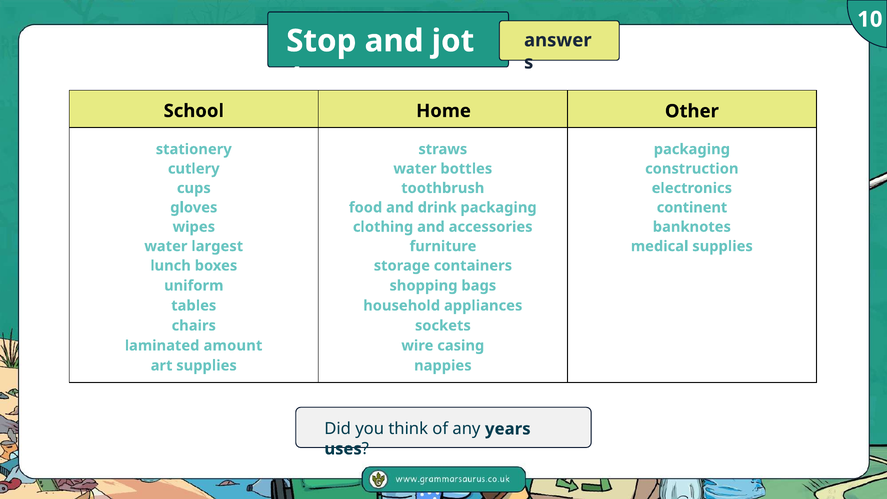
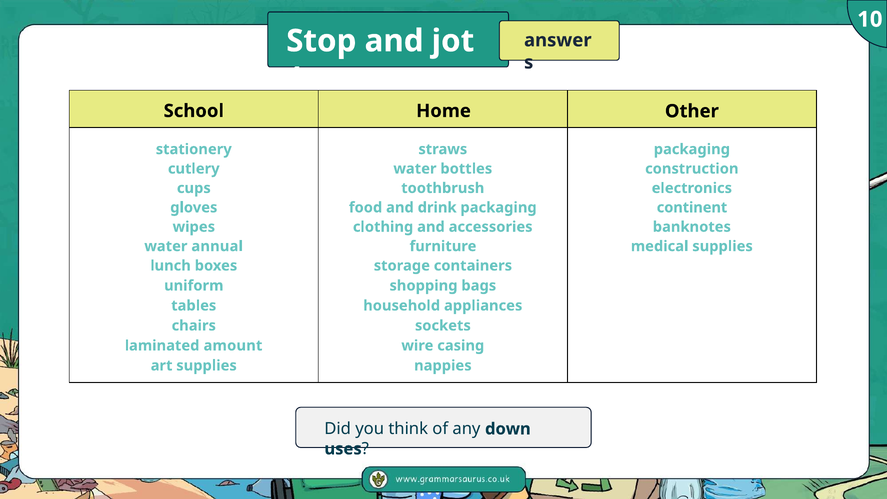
largest: largest -> annual
years: years -> down
